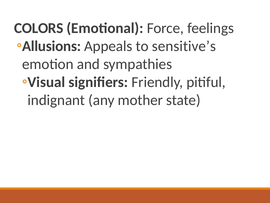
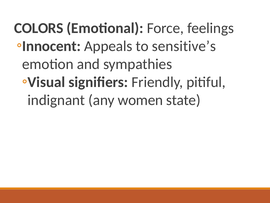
Allusions: Allusions -> Innocent
mother: mother -> women
